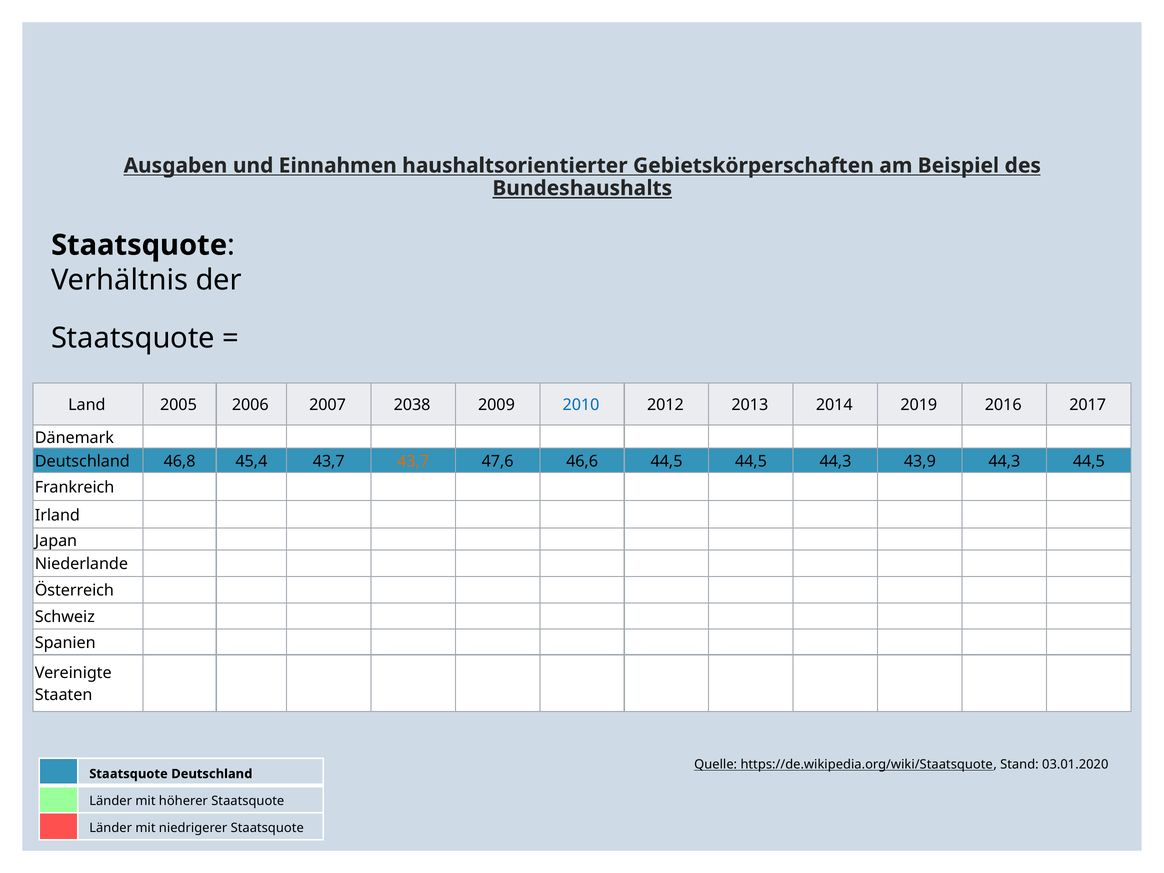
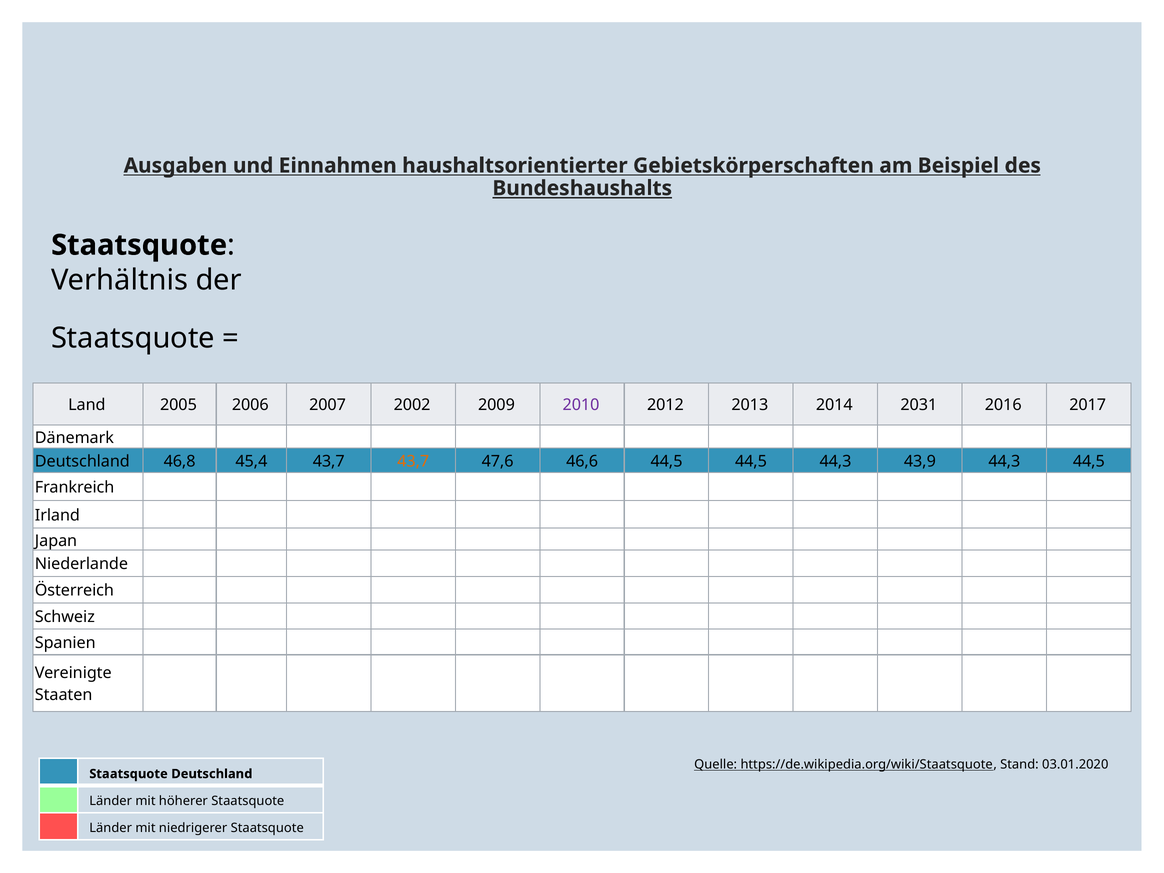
2038: 2038 -> 2002
2010 colour: blue -> purple
2019: 2019 -> 2031
